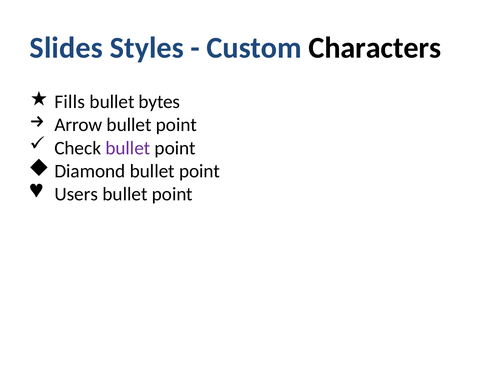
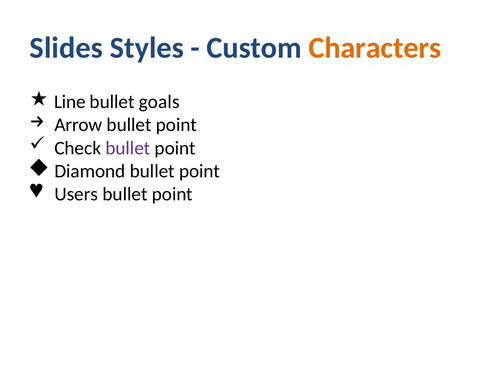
Characters colour: black -> orange
Fills: Fills -> Line
bytes: bytes -> goals
